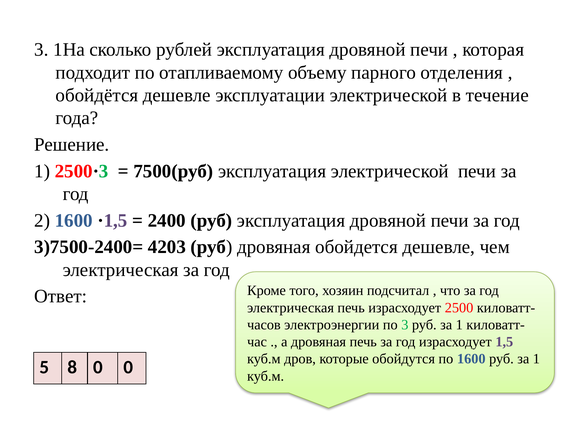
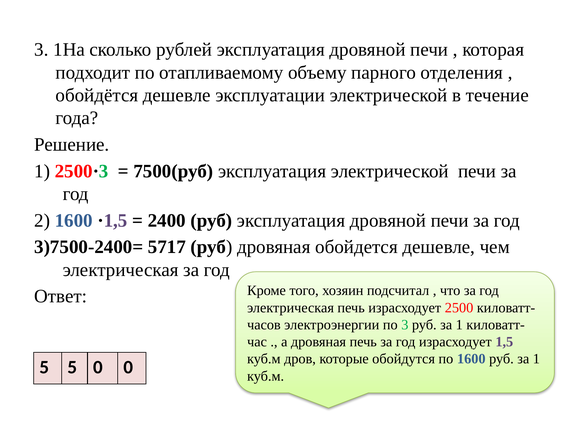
4203: 4203 -> 5717
5 8: 8 -> 5
